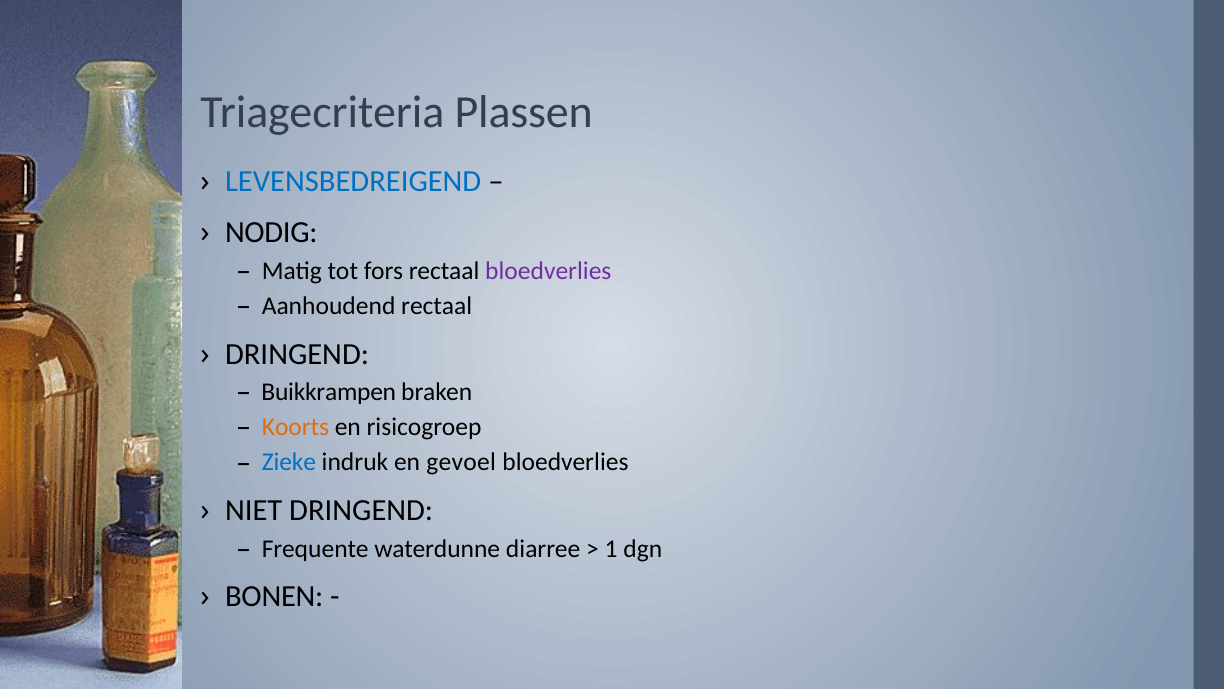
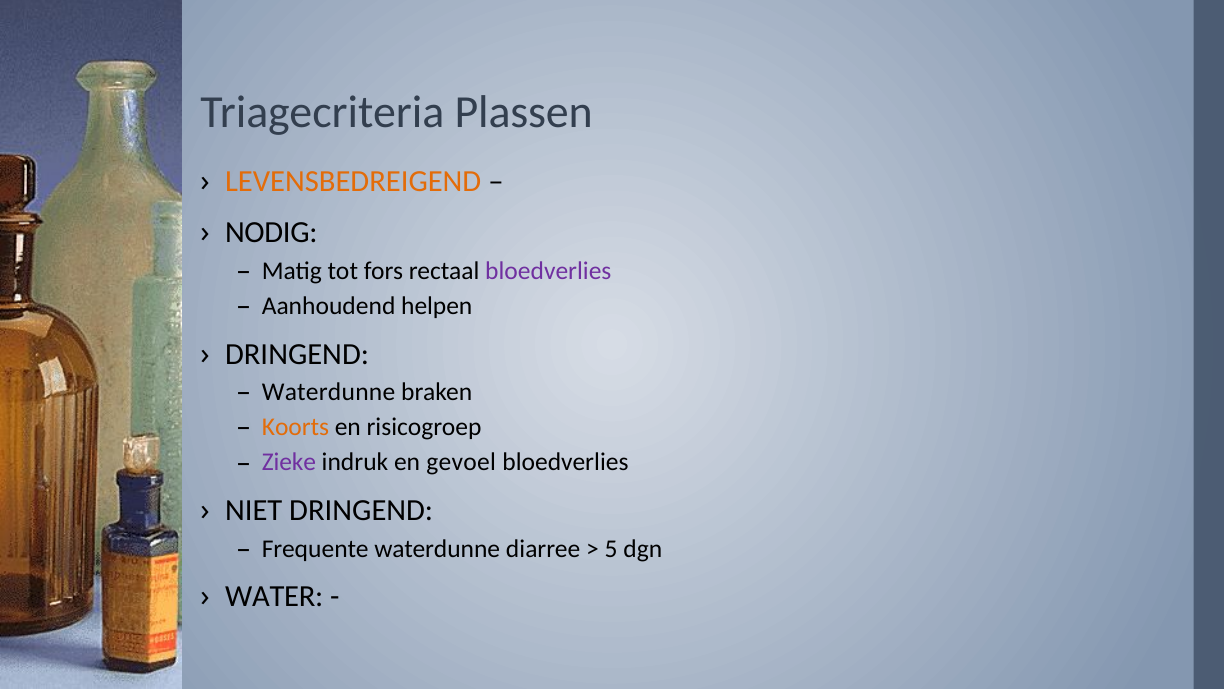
LEVENSBEDREIGEND colour: blue -> orange
Aanhoudend rectaal: rectaal -> helpen
Buikkrampen at (329, 392): Buikkrampen -> Waterdunne
Zieke colour: blue -> purple
1: 1 -> 5
BONEN: BONEN -> WATER
